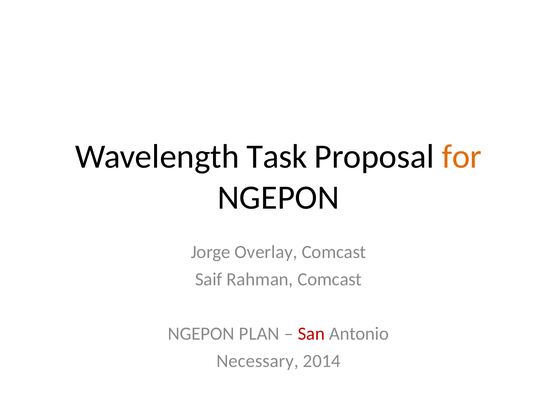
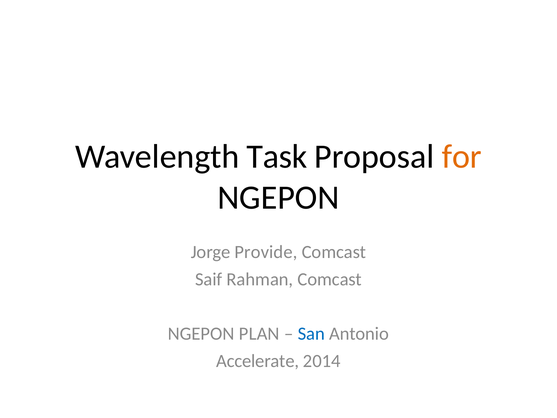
Overlay: Overlay -> Provide
San colour: red -> blue
Necessary: Necessary -> Accelerate
